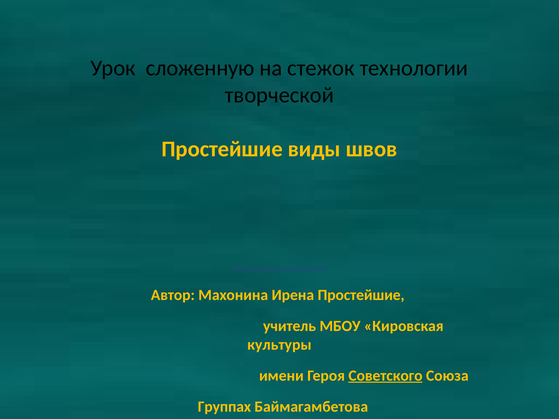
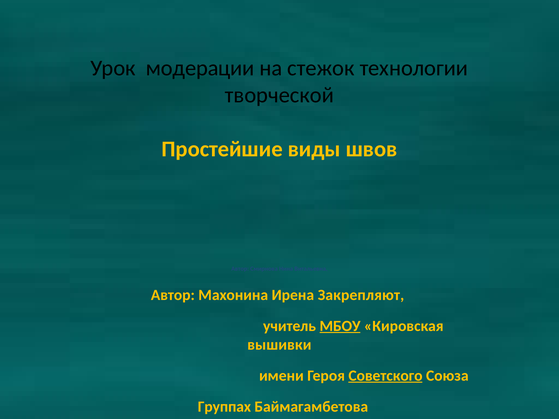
сложенную: сложенную -> модерации
Ирена Простейшие: Простейшие -> Закрепляют
МБОУ underline: none -> present
культуры: культуры -> вышивки
